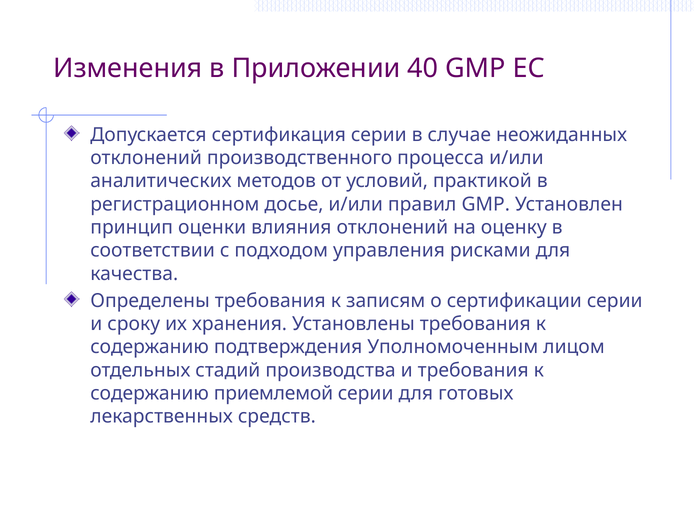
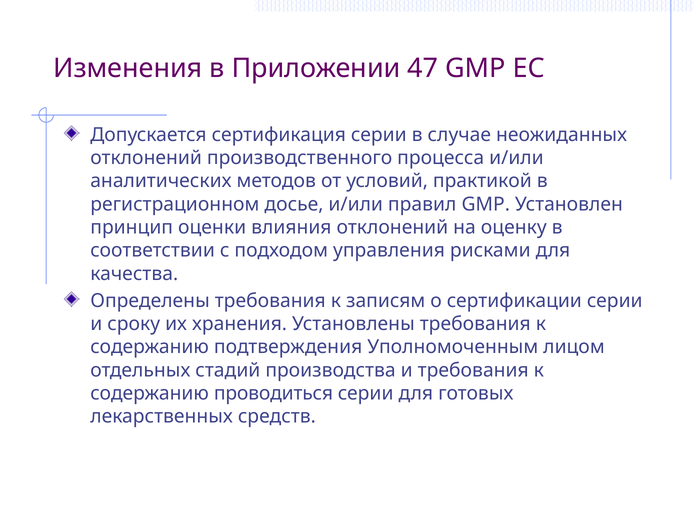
40: 40 -> 47
приемлемой: приемлемой -> проводиться
